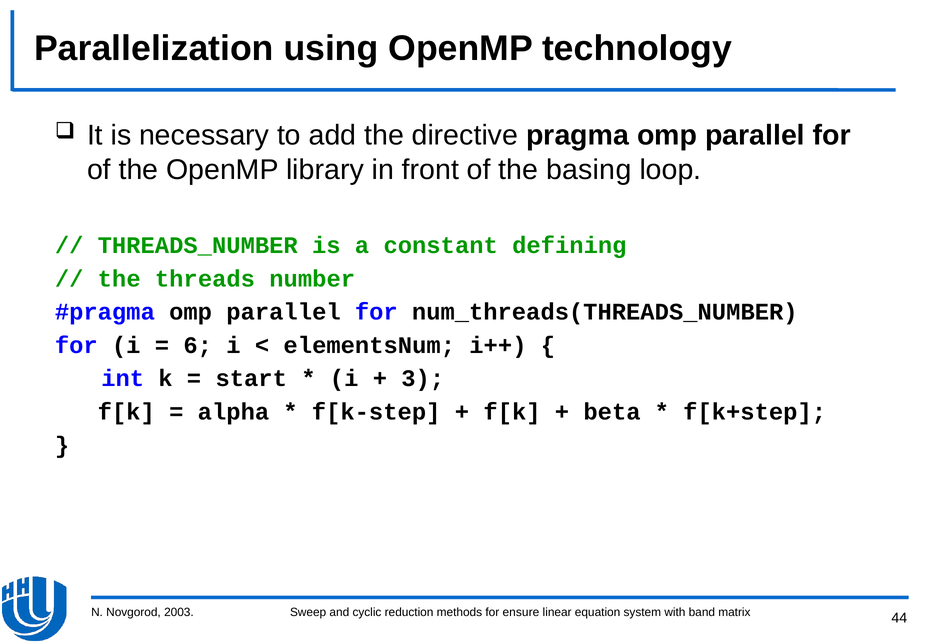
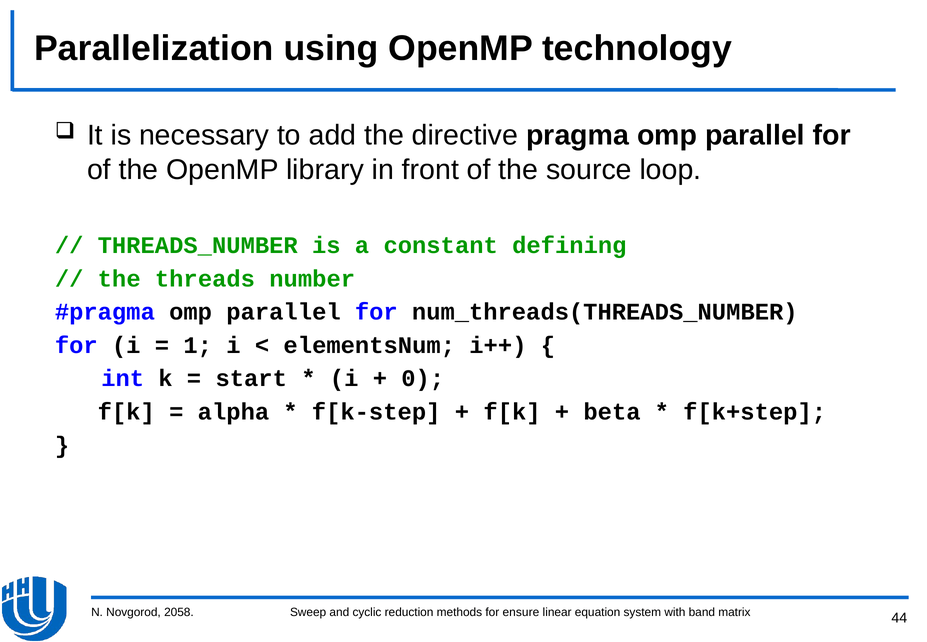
basing: basing -> source
6: 6 -> 1
3: 3 -> 0
2003: 2003 -> 2058
